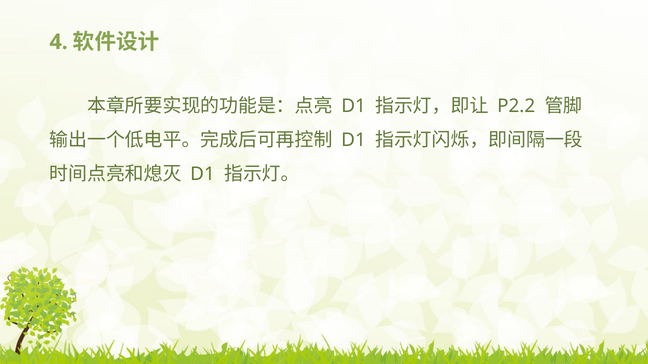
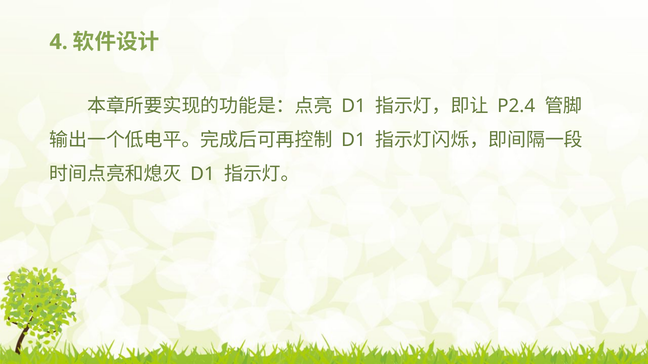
P2.2: P2.2 -> P2.4
